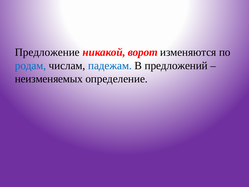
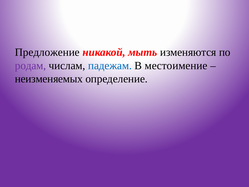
ворот: ворот -> мыть
родам colour: blue -> purple
предложений: предложений -> местоимение
